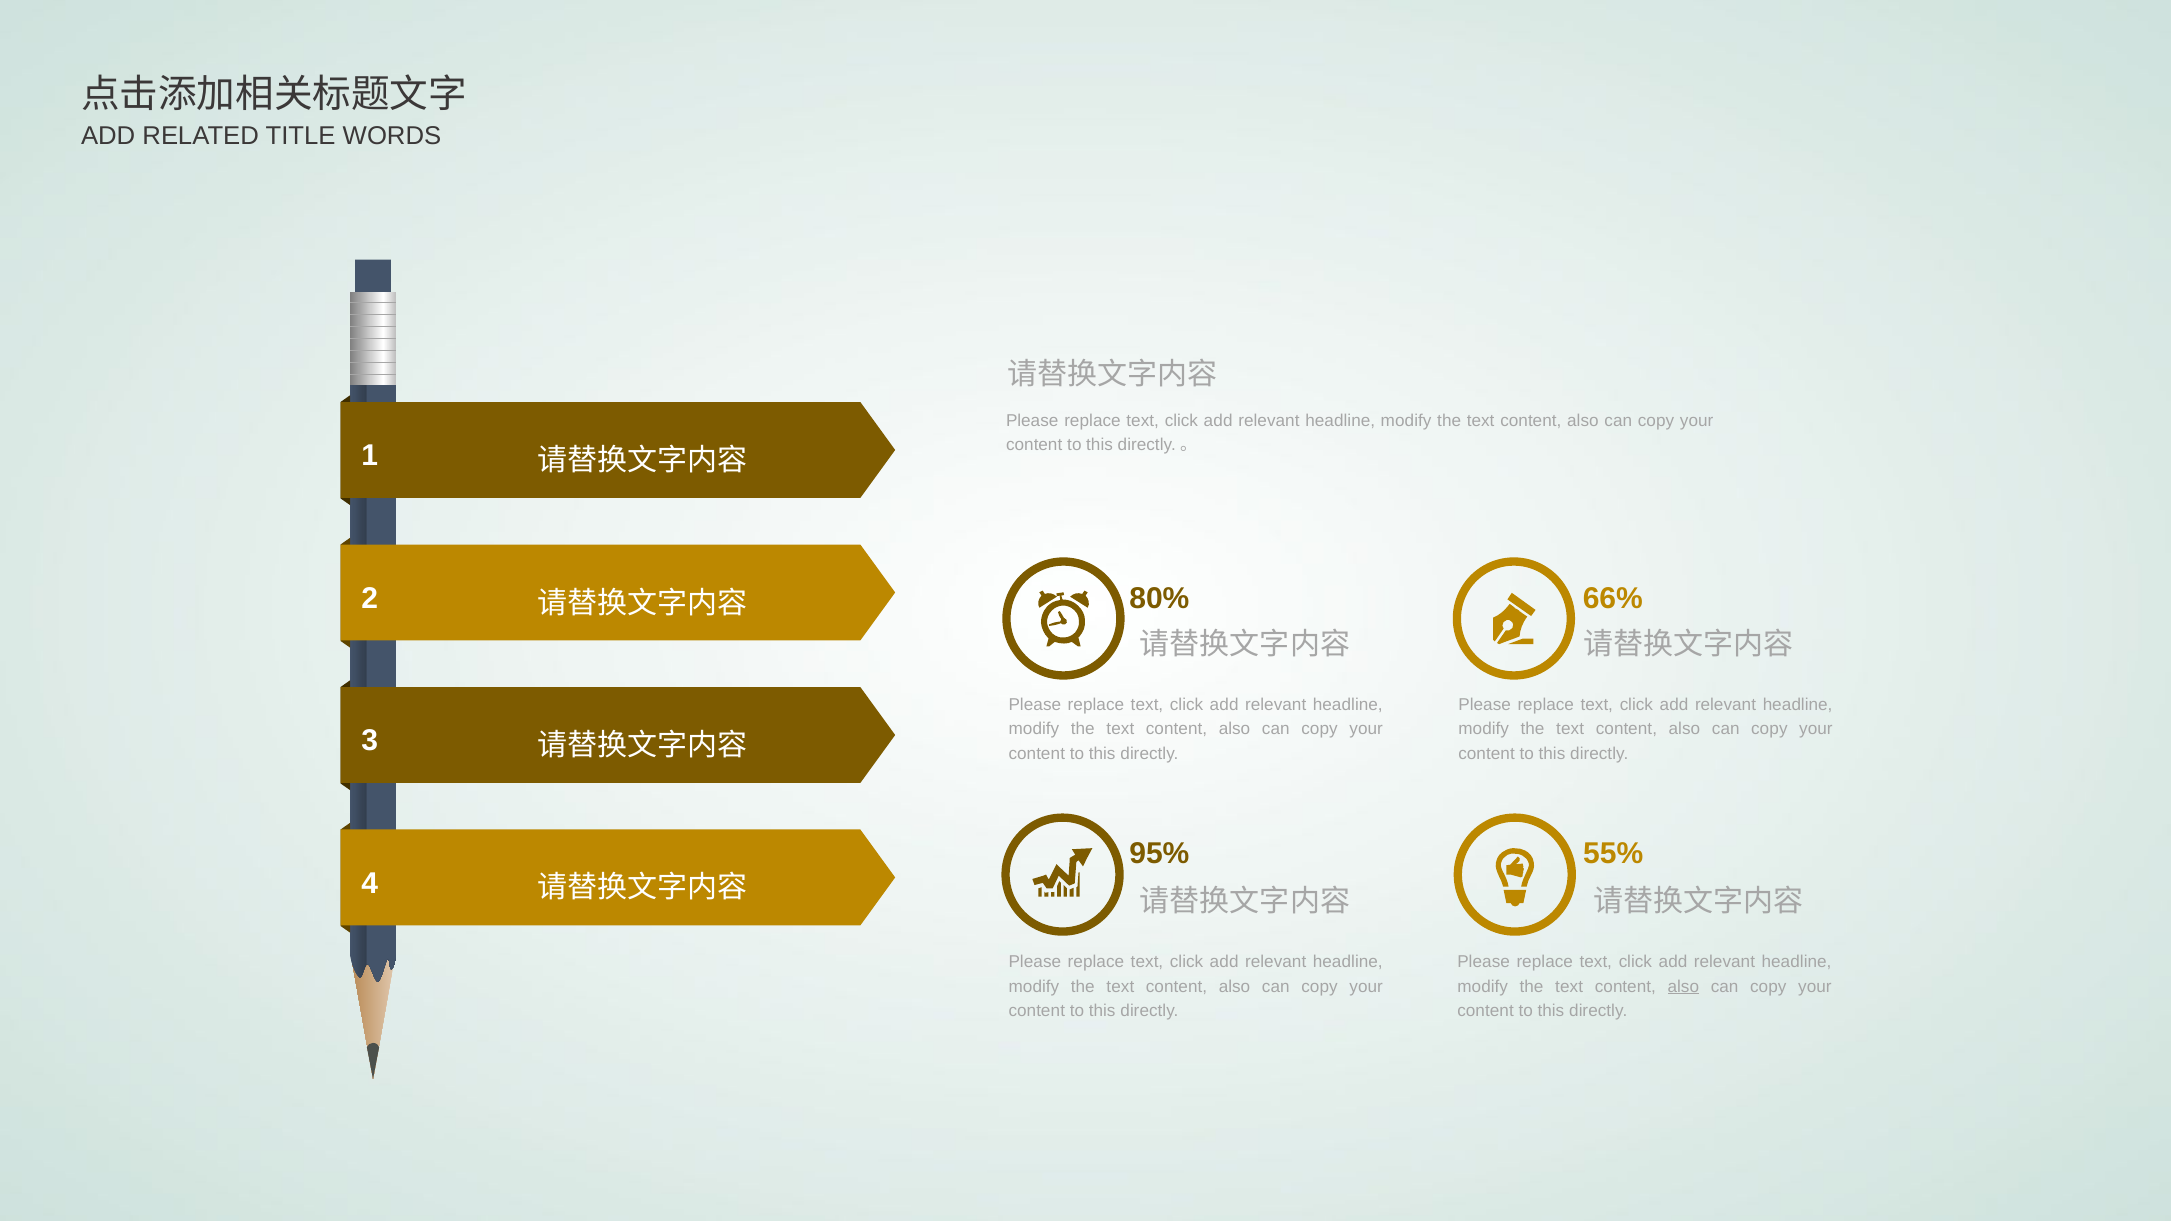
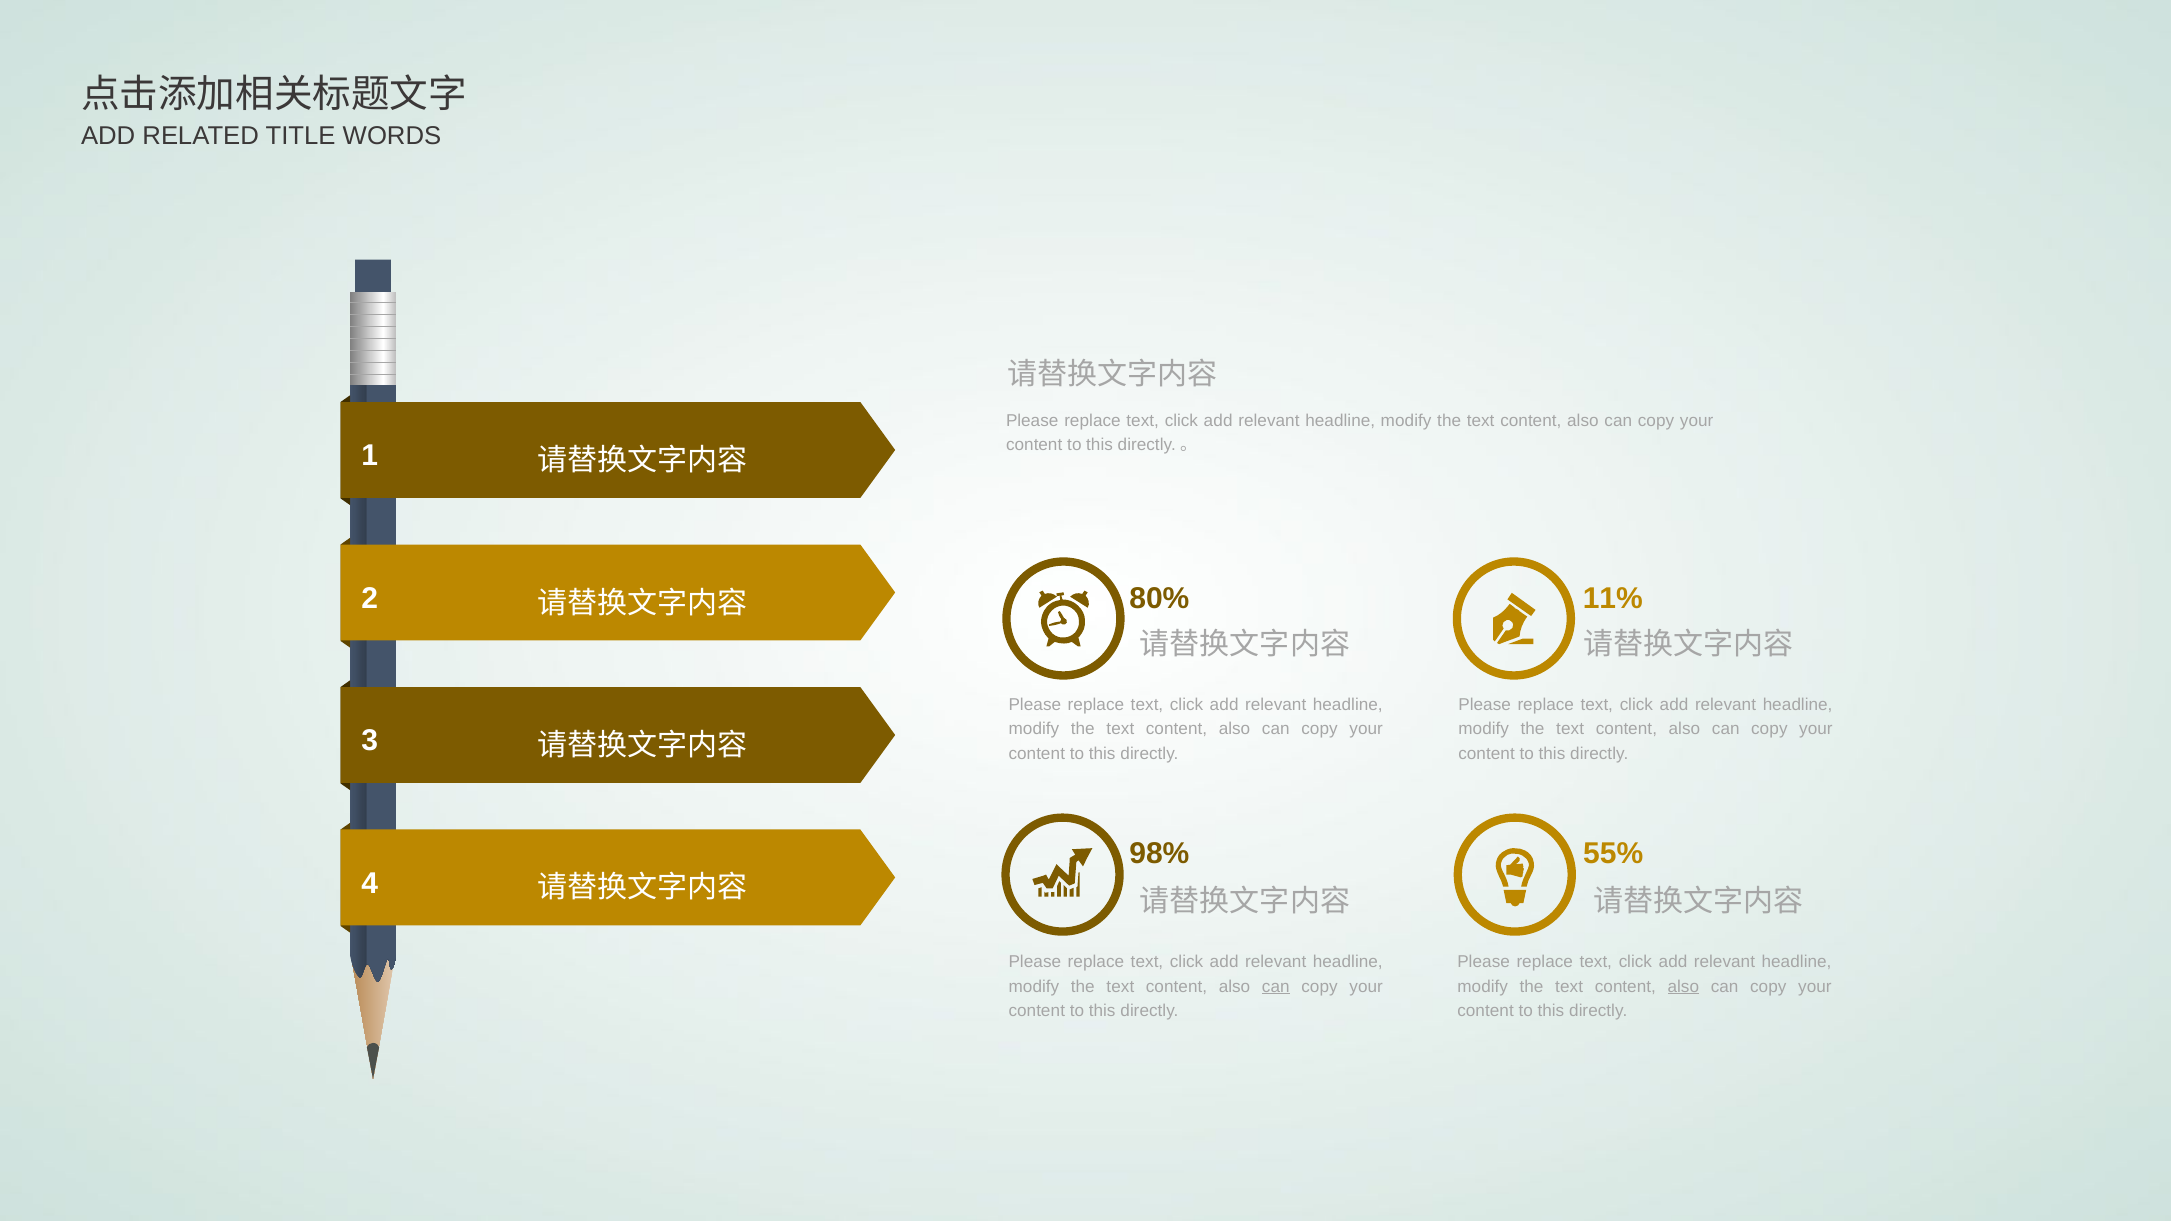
66%: 66% -> 11%
95%: 95% -> 98%
can at (1276, 987) underline: none -> present
